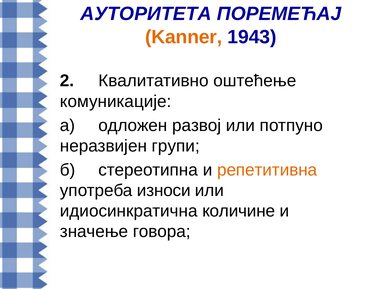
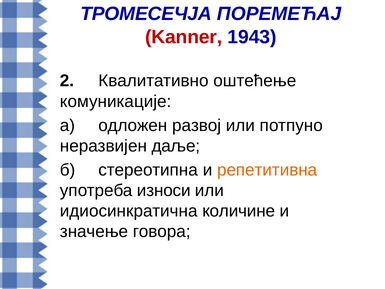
АУТОРИТЕТА: АУТОРИТЕТА -> ТРОМЕСЕЧЈА
Kanner colour: orange -> red
групи: групи -> даље
